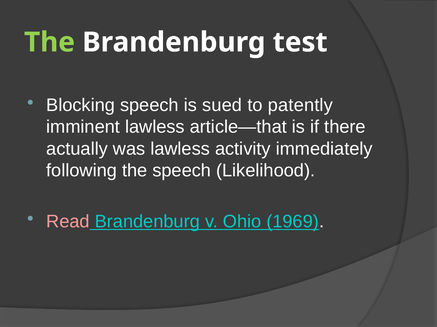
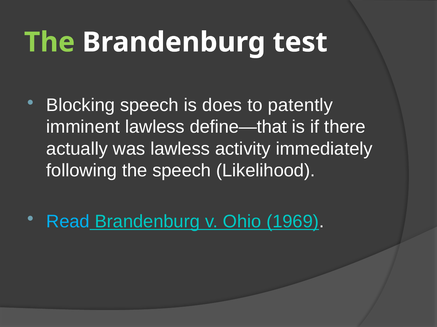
sued: sued -> does
article—that: article—that -> define—that
Read colour: pink -> light blue
